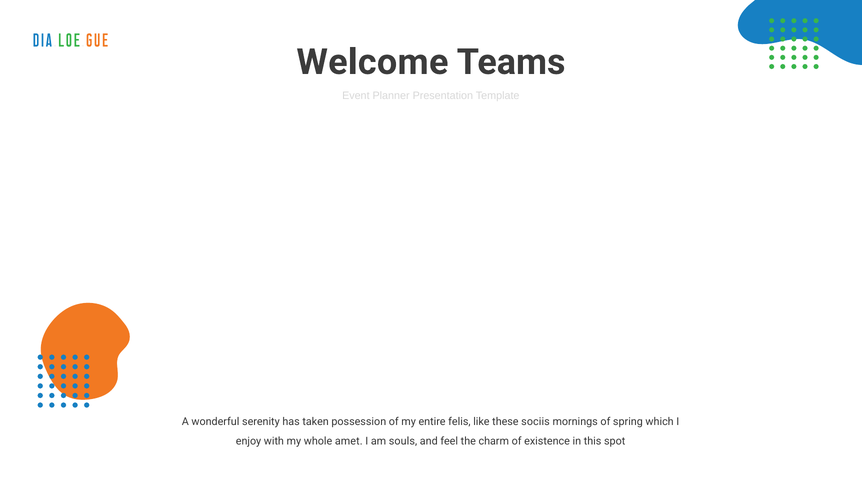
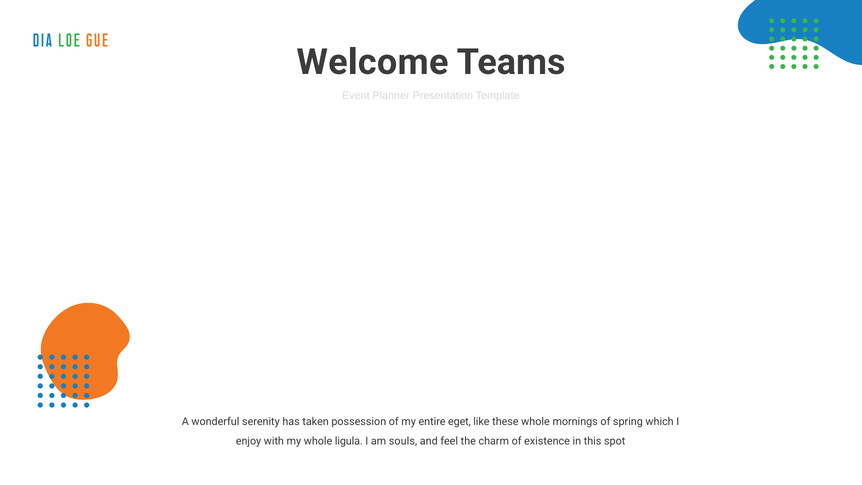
felis: felis -> eget
these sociis: sociis -> whole
amet: amet -> ligula
